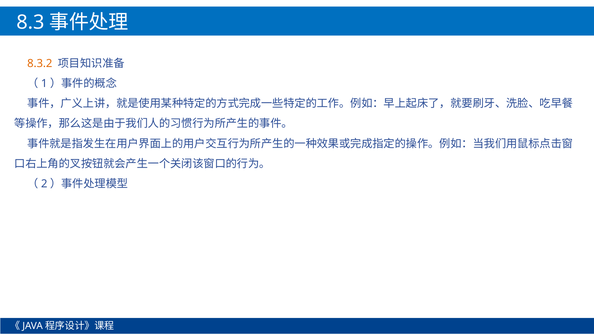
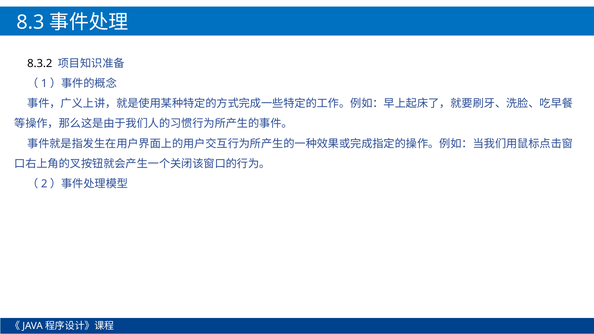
8.3.2 colour: orange -> black
